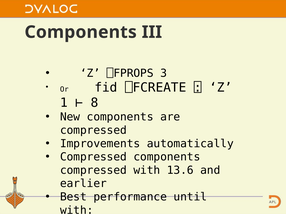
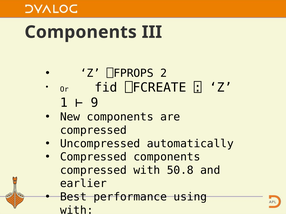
3: 3 -> 2
8: 8 -> 9
Improvements: Improvements -> Uncompressed
13.6: 13.6 -> 50.8
until: until -> using
